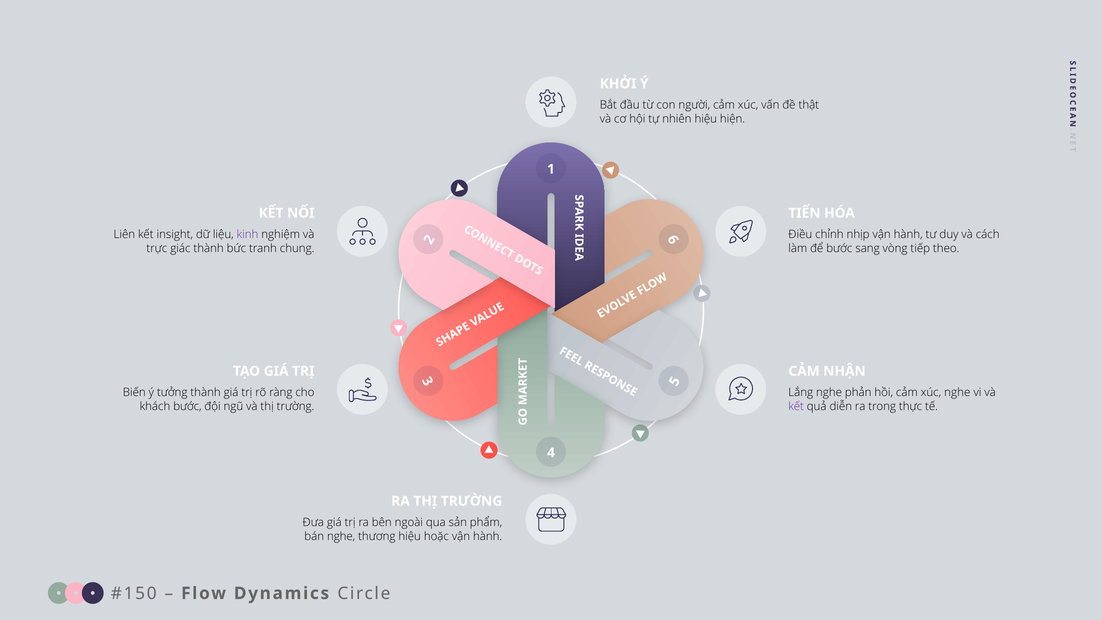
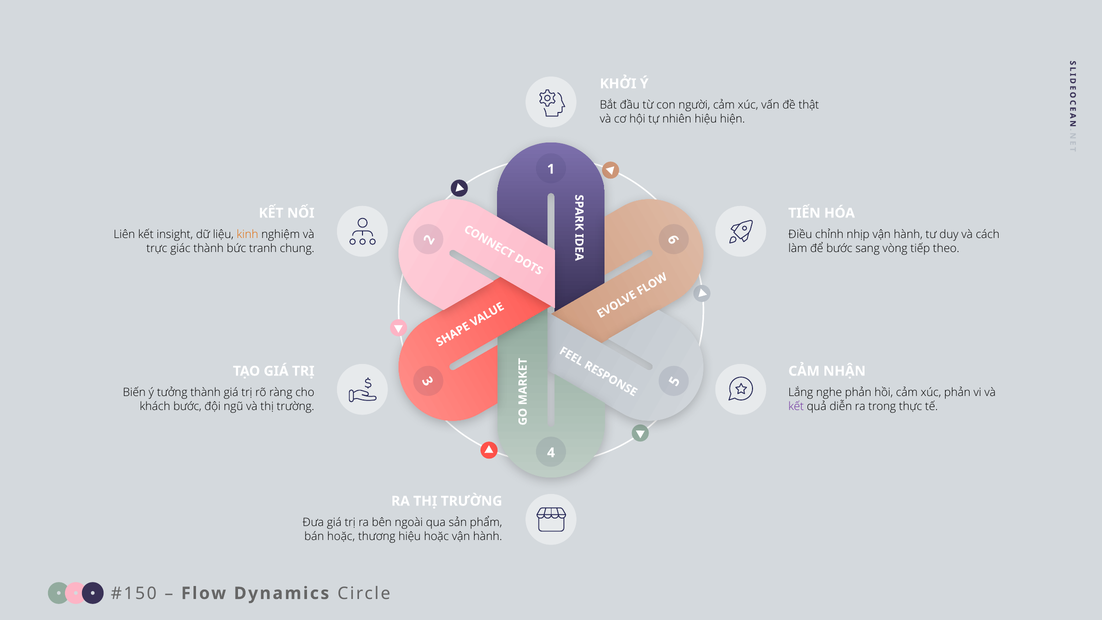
kinh colour: purple -> orange
xúc nghe: nghe -> phản
bán nghe: nghe -> hoặc
